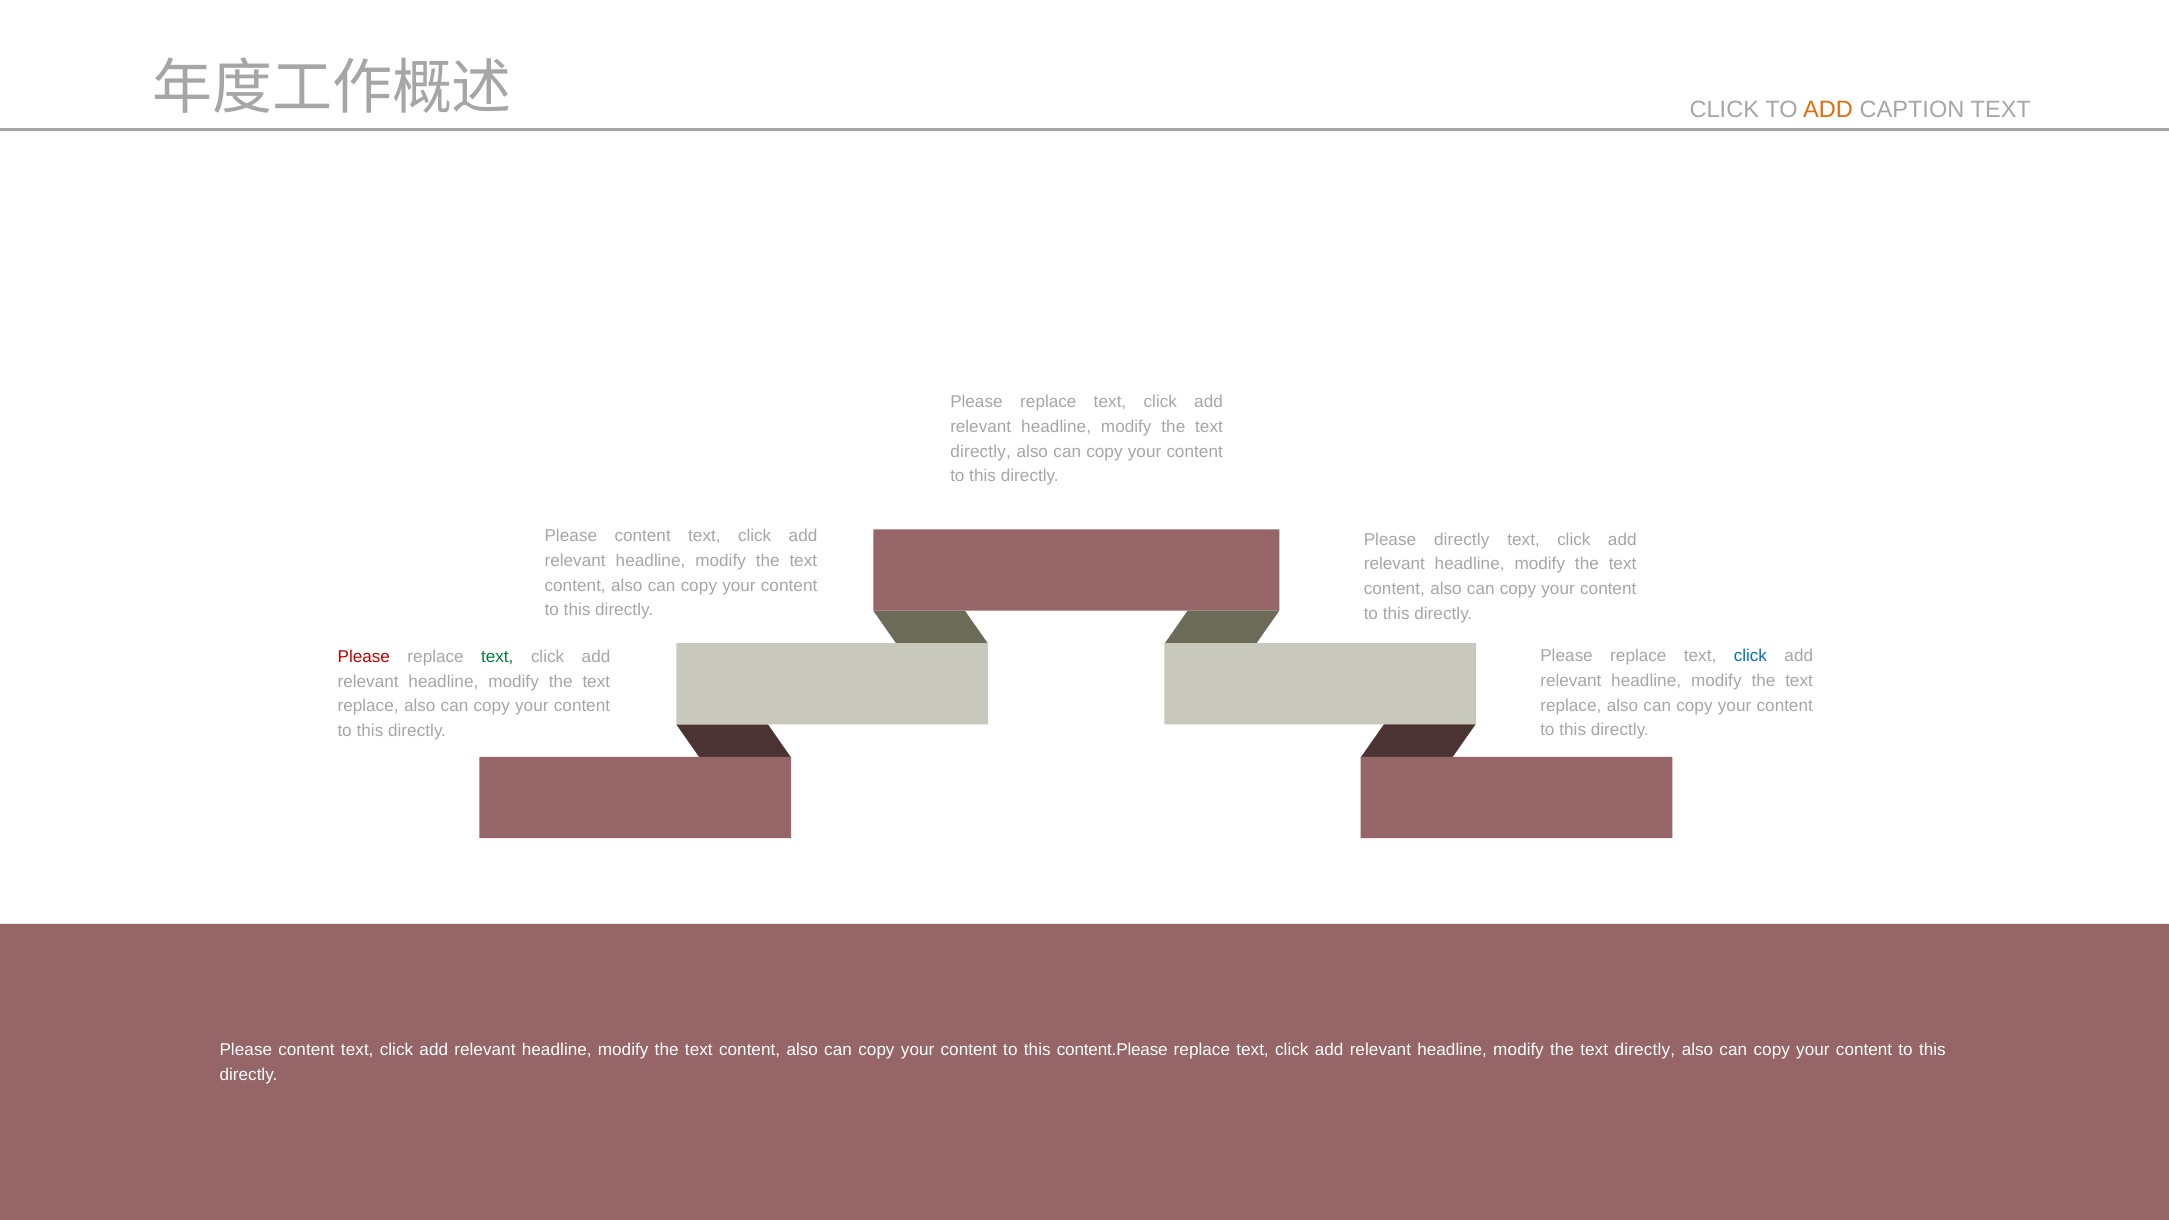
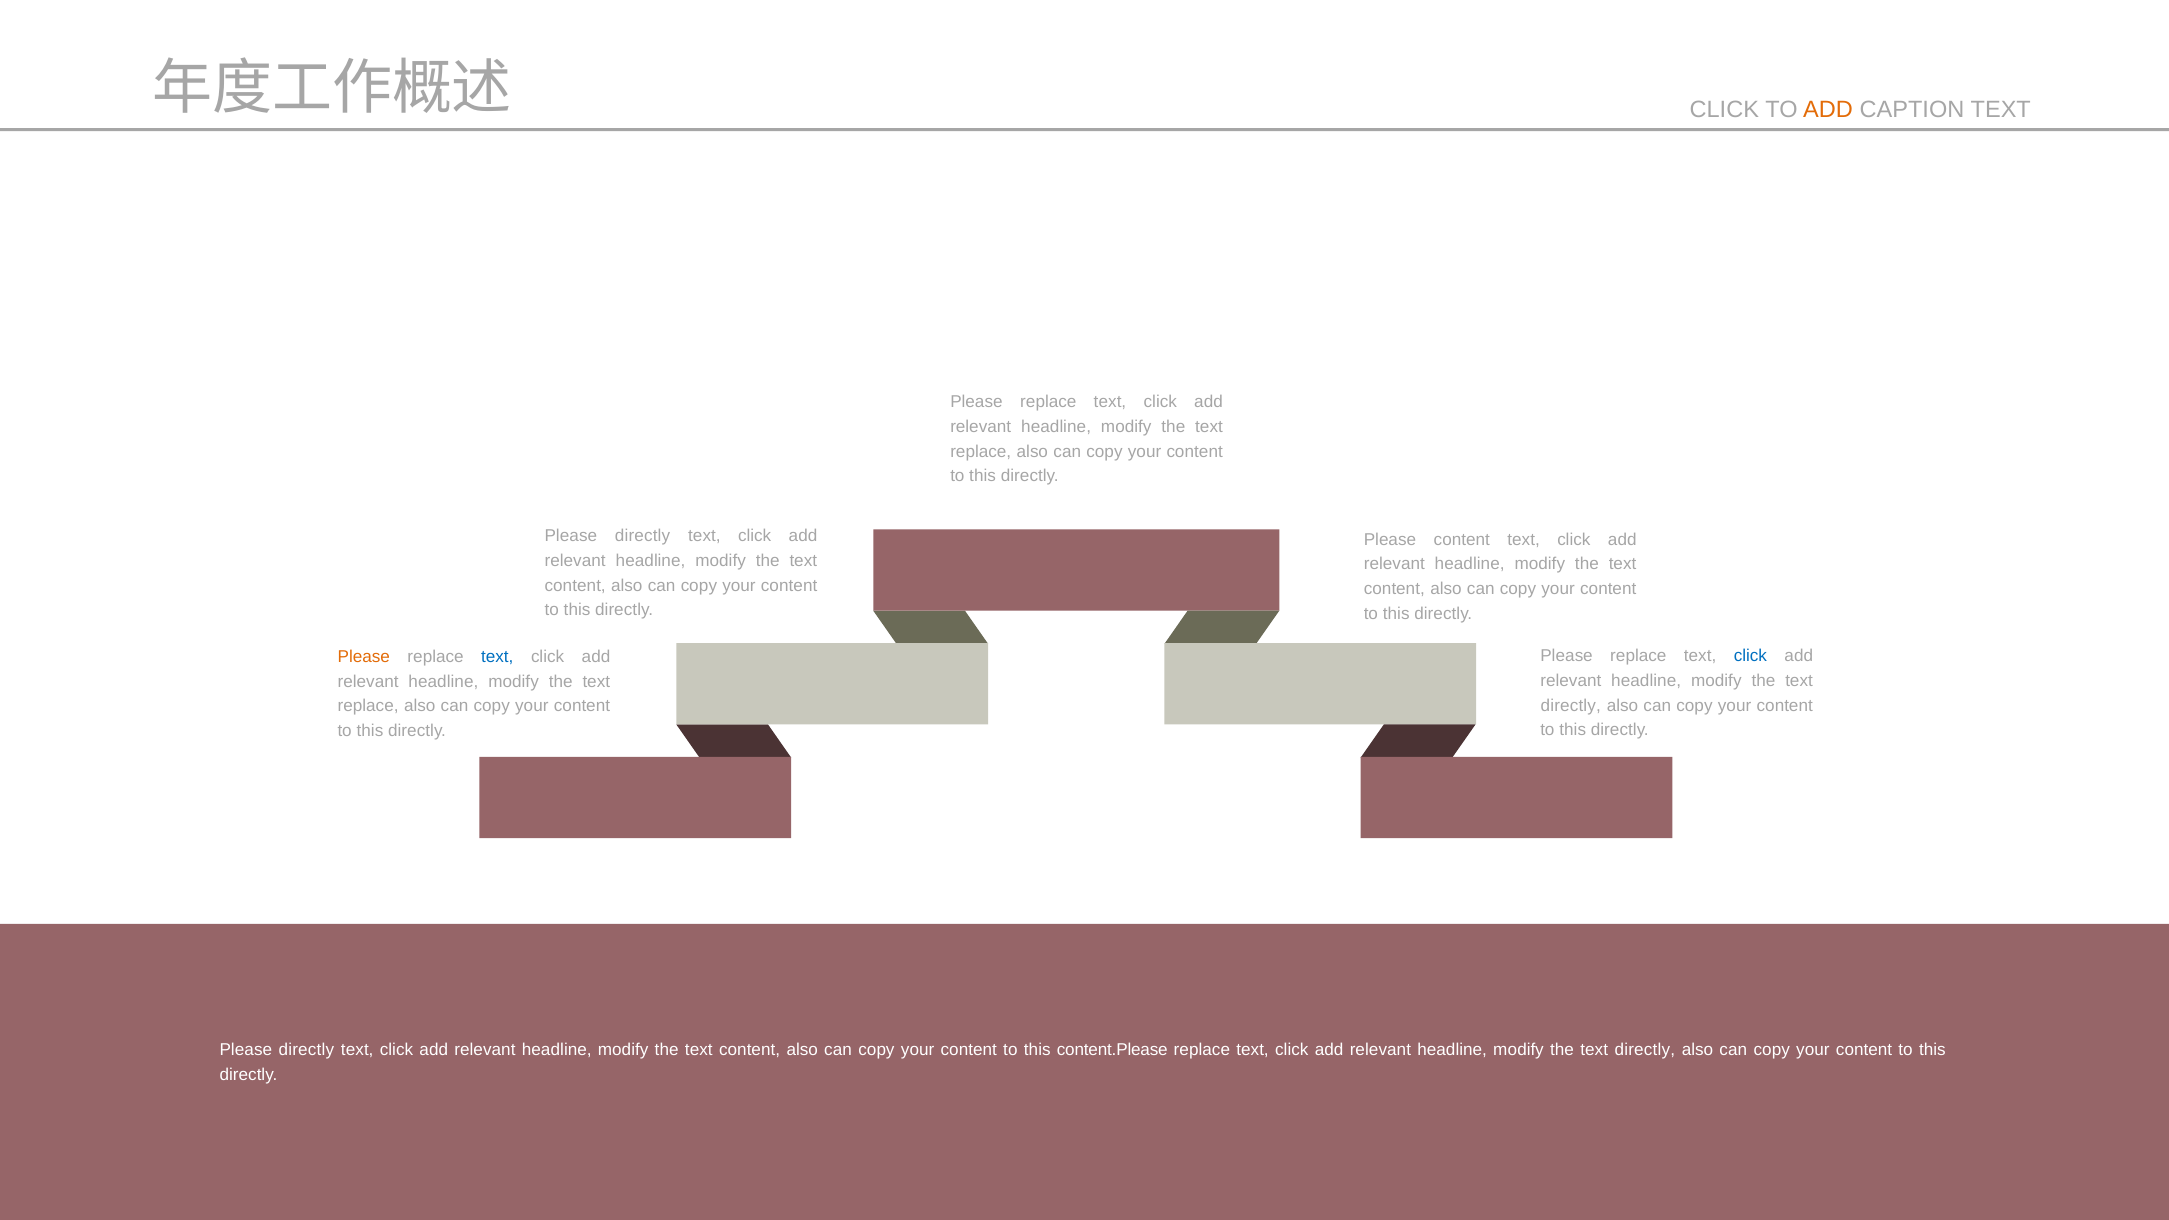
directly at (981, 451): directly -> replace
content at (643, 536): content -> directly
Please directly: directly -> content
Please at (364, 657) colour: red -> orange
text at (497, 657) colour: green -> blue
replace at (1571, 705): replace -> directly
content at (306, 1050): content -> directly
